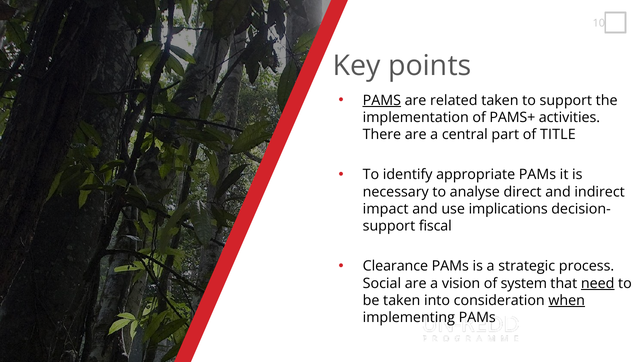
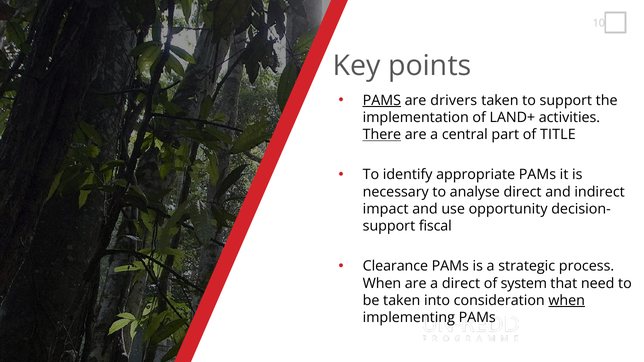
related: related -> drivers
PAMS+: PAMS+ -> LAND+
There underline: none -> present
implications: implications -> opportunity
Social at (382, 284): Social -> When
a vision: vision -> direct
need underline: present -> none
